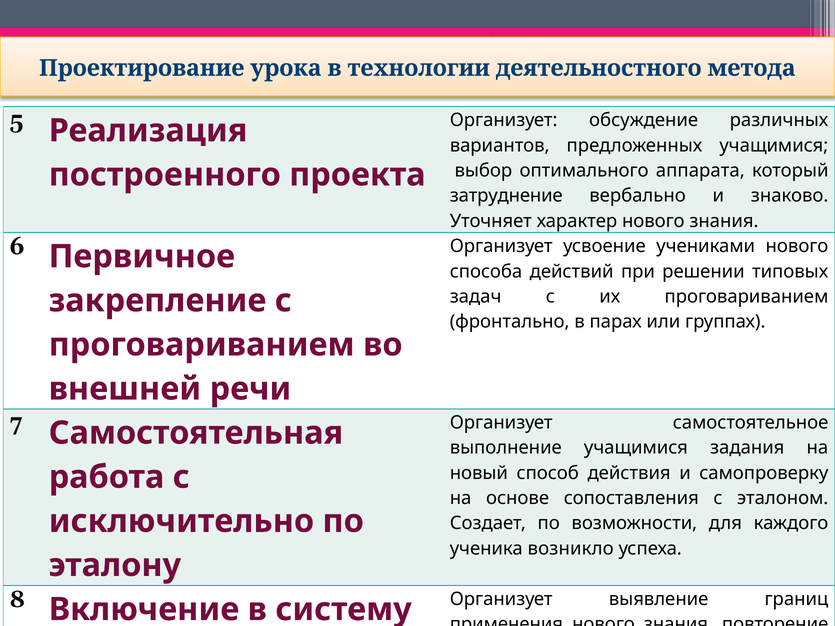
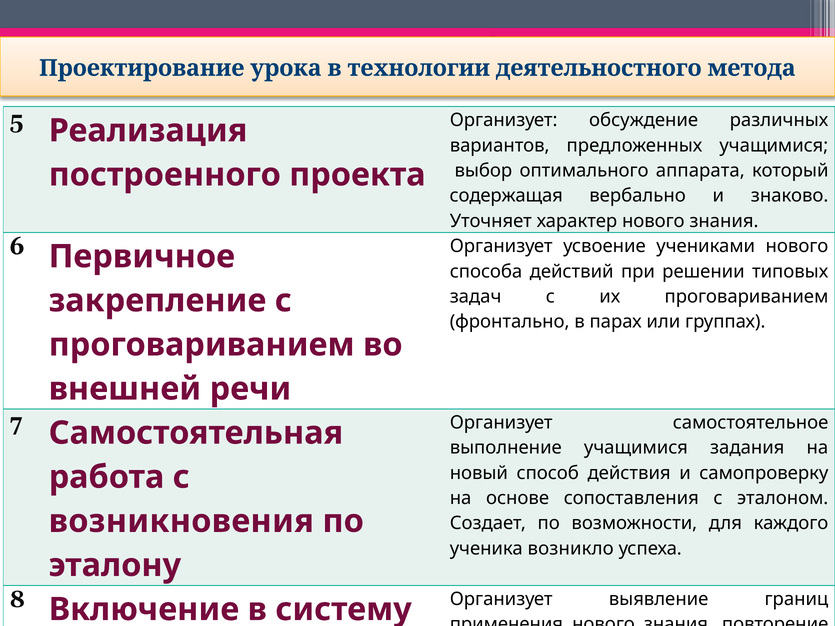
затруднение: затруднение -> содержащая
исключительно: исключительно -> возникновения
